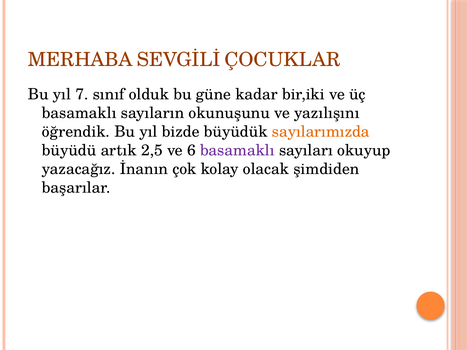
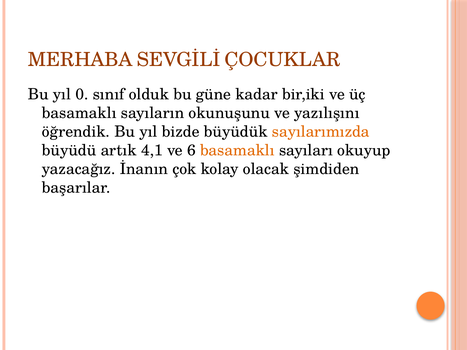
7: 7 -> 0
2,5: 2,5 -> 4,1
basamaklı at (237, 150) colour: purple -> orange
